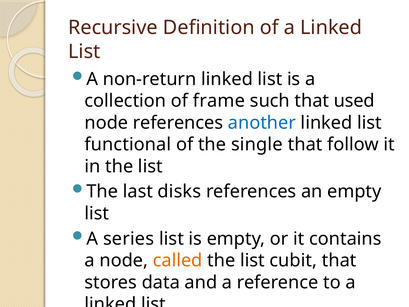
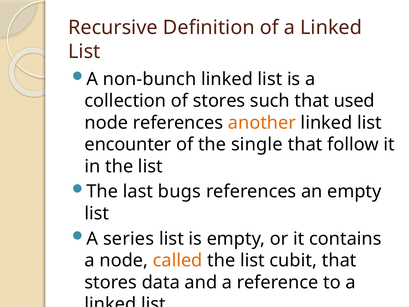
non-return: non-return -> non-bunch
of frame: frame -> stores
another colour: blue -> orange
functional: functional -> encounter
disks: disks -> bugs
